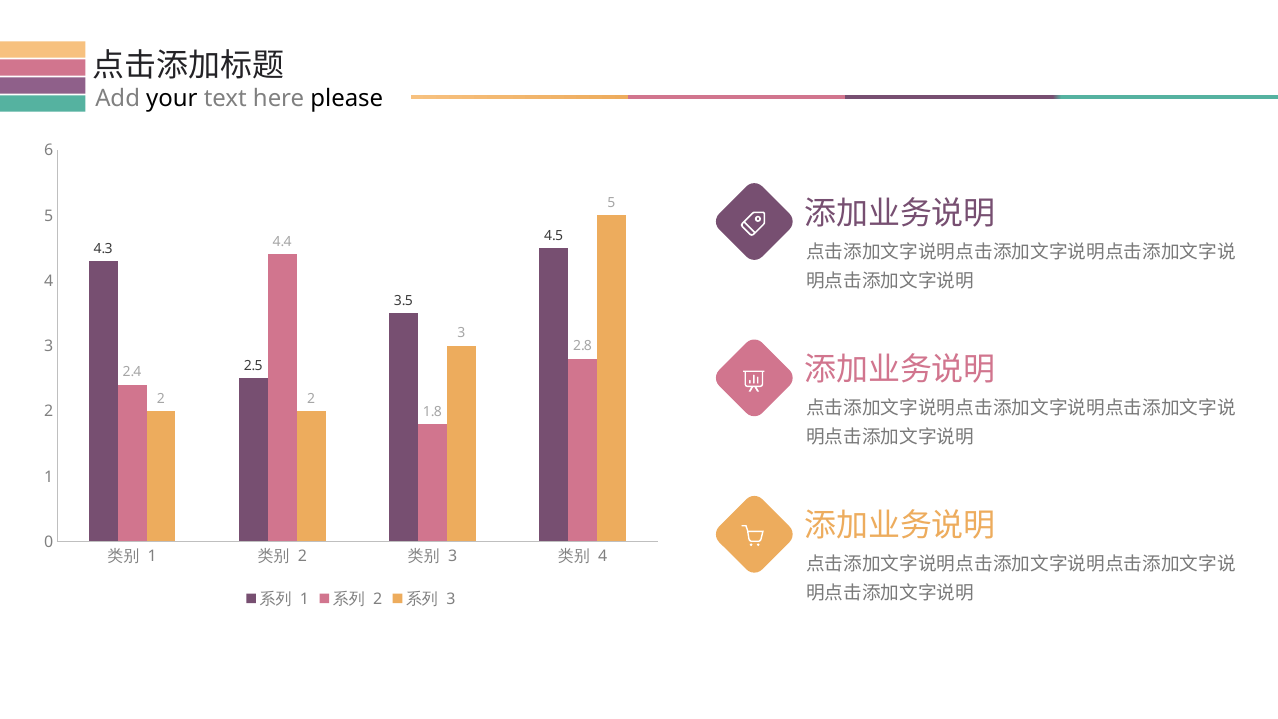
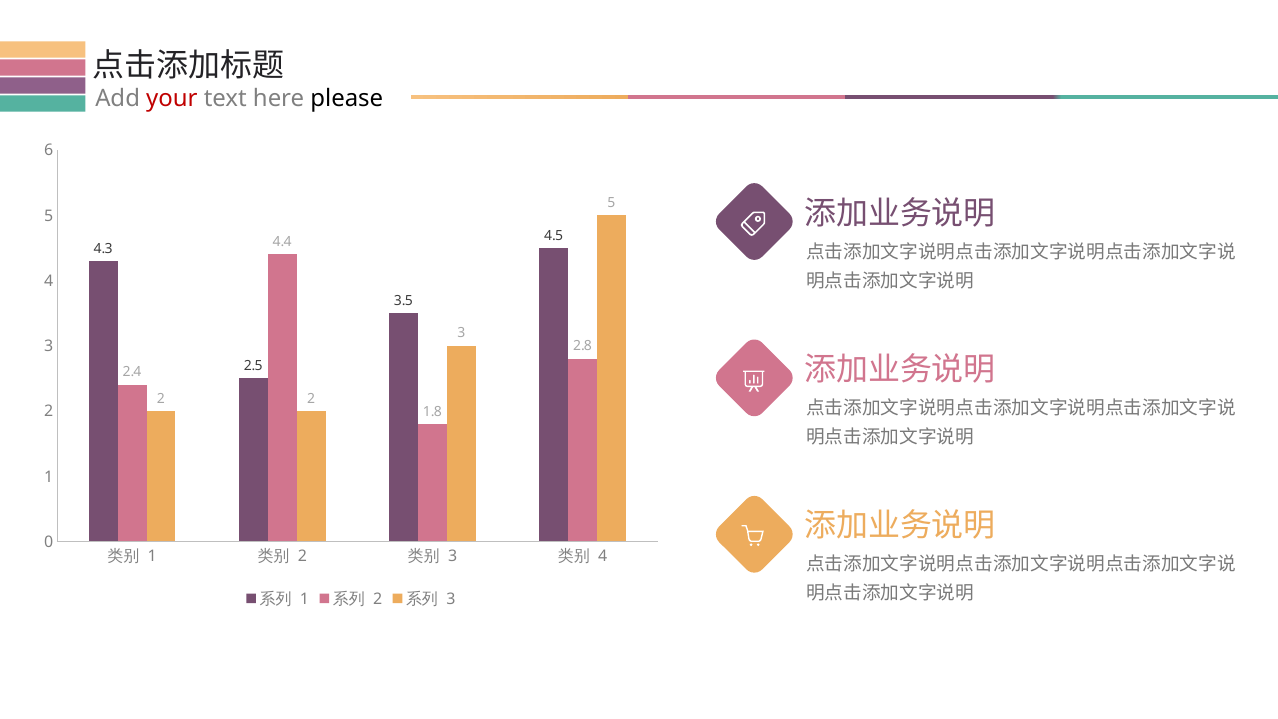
your colour: black -> red
